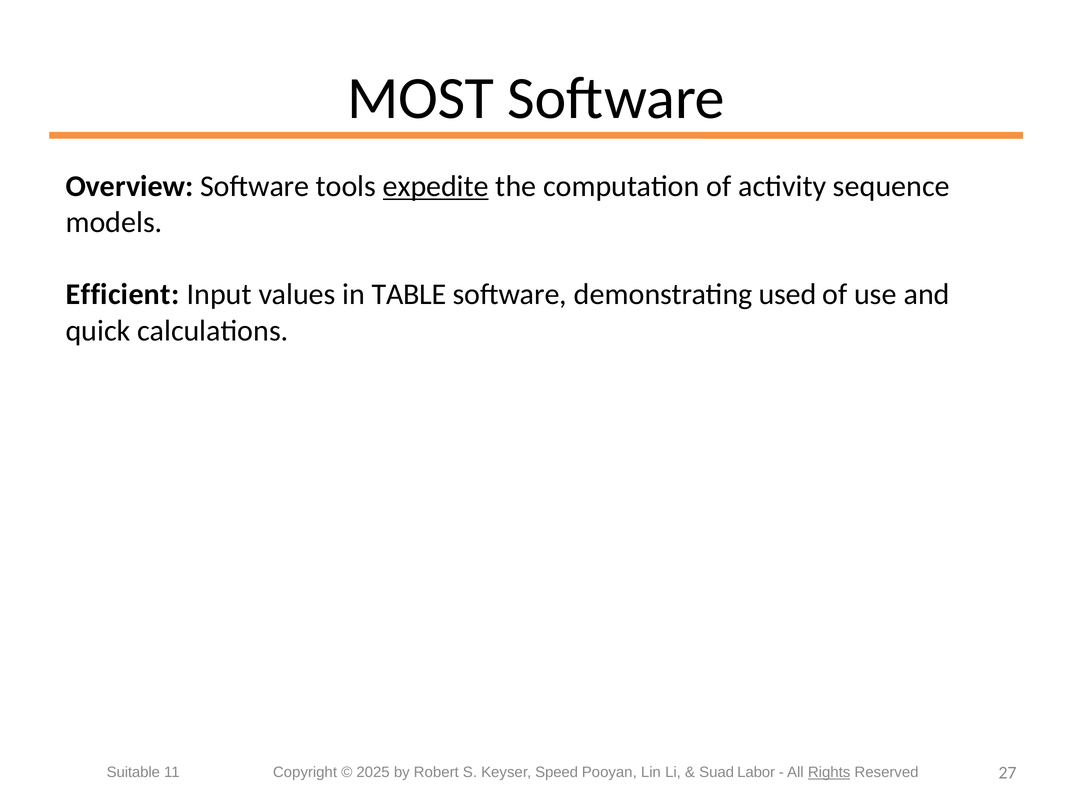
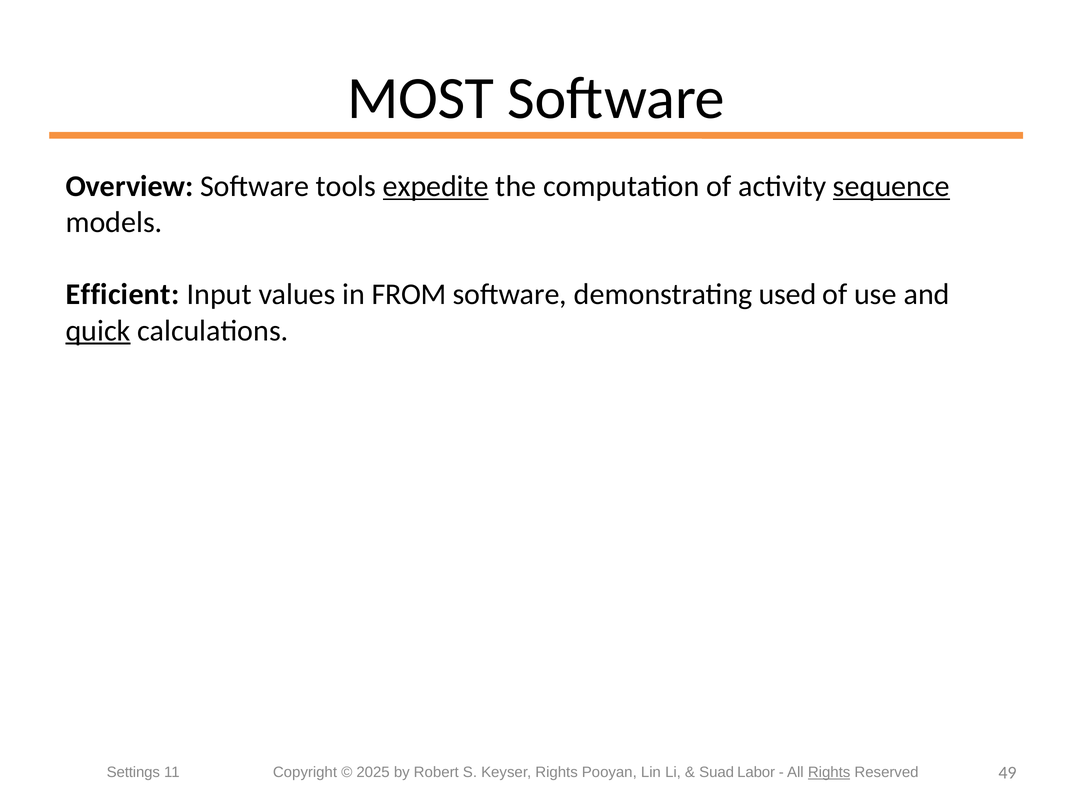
sequence underline: none -> present
TABLE: TABLE -> FROM
quick underline: none -> present
Suitable: Suitable -> Settings
Keyser Speed: Speed -> Rights
27: 27 -> 49
